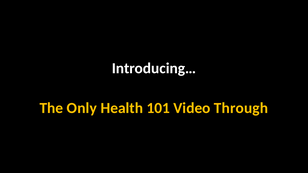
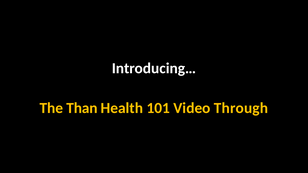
Only: Only -> Than
